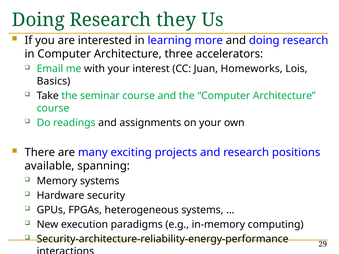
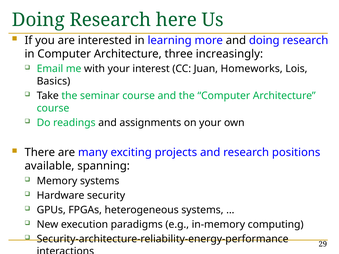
they: they -> here
accelerators: accelerators -> increasingly
